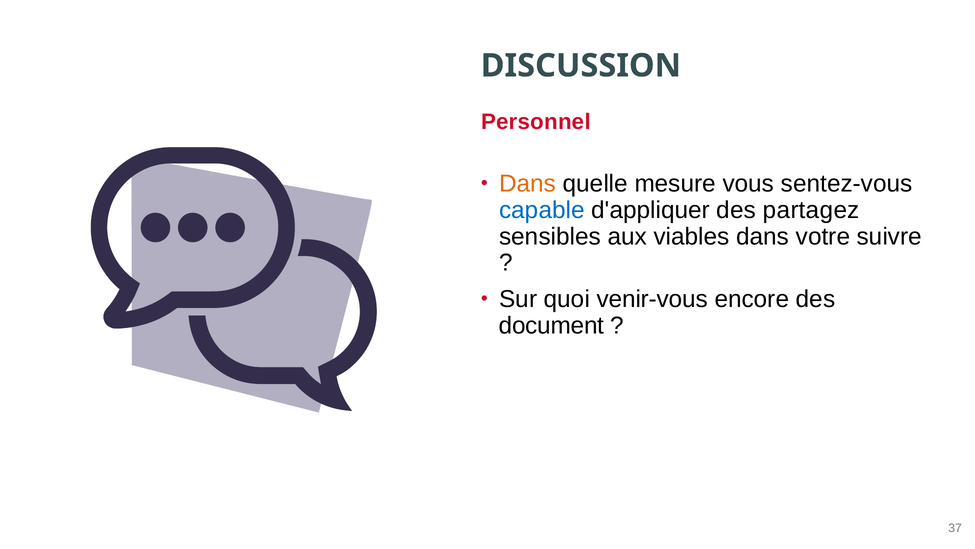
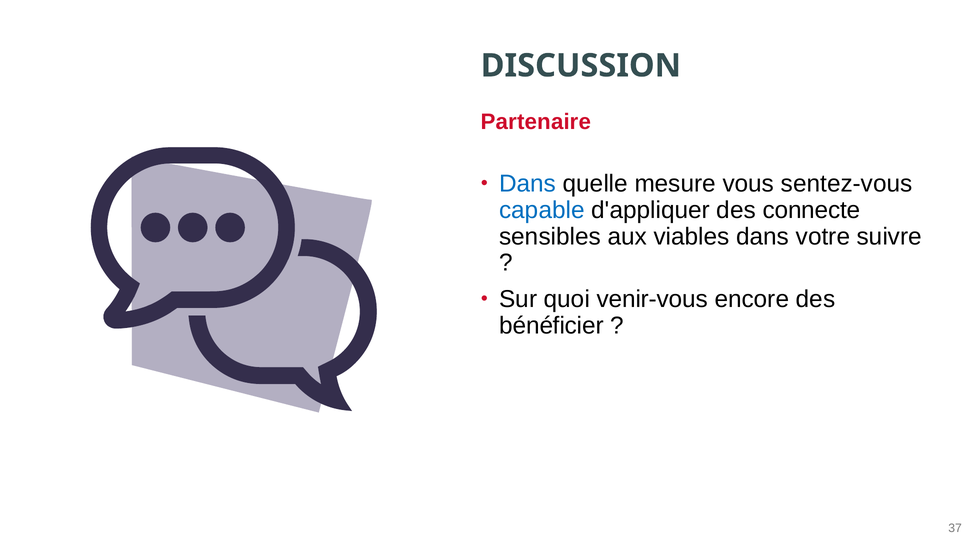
Personnel: Personnel -> Partenaire
Dans at (528, 184) colour: orange -> blue
partagez: partagez -> connecte
document: document -> bénéficier
